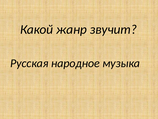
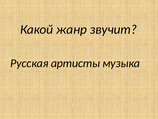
народное: народное -> артисты
